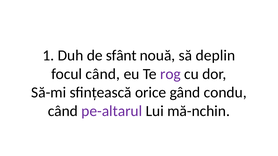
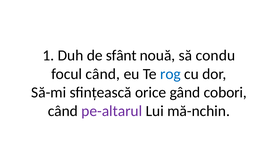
deplin: deplin -> condu
rog colour: purple -> blue
condu: condu -> cobori
